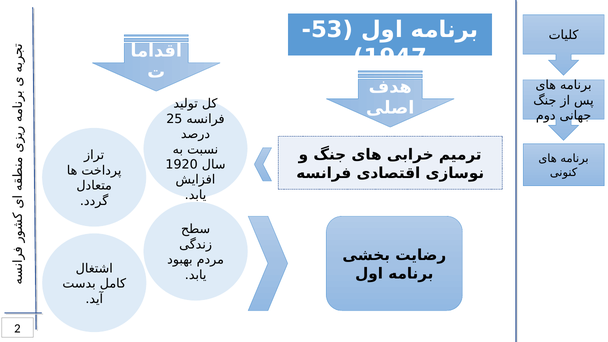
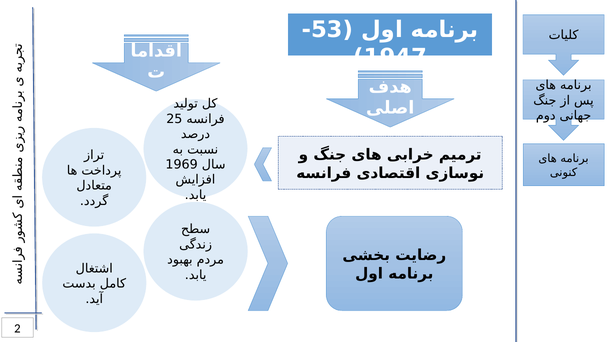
1920: 1920 -> 1969
